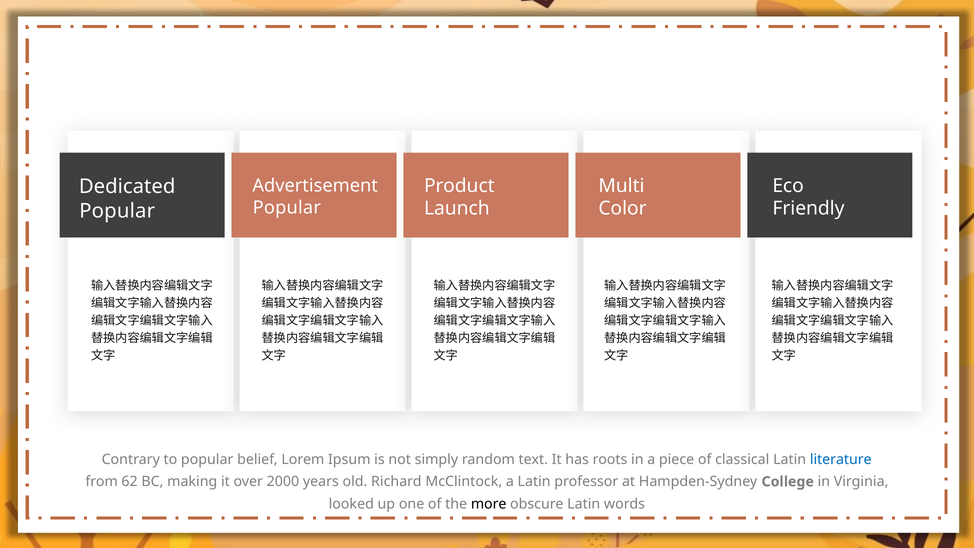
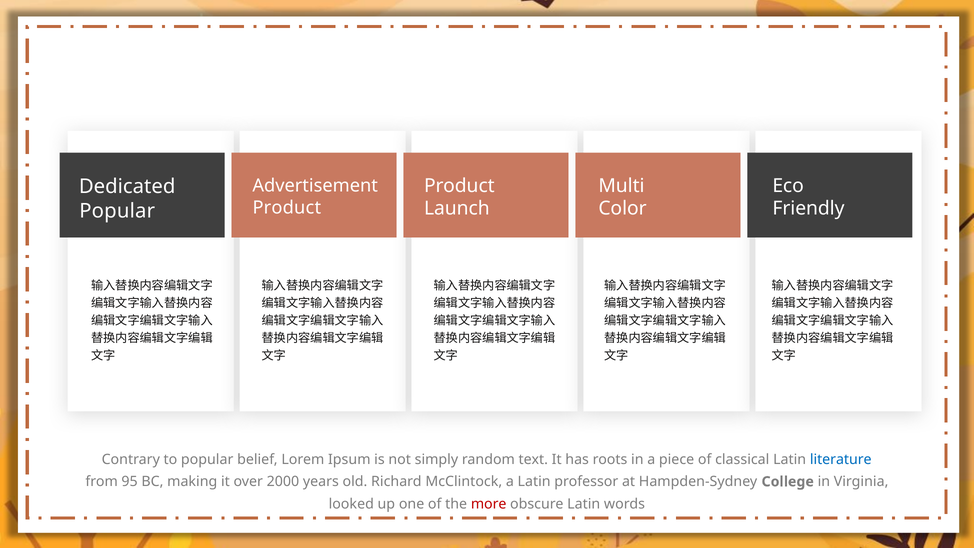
Popular at (287, 208): Popular -> Product
62: 62 -> 95
more colour: black -> red
